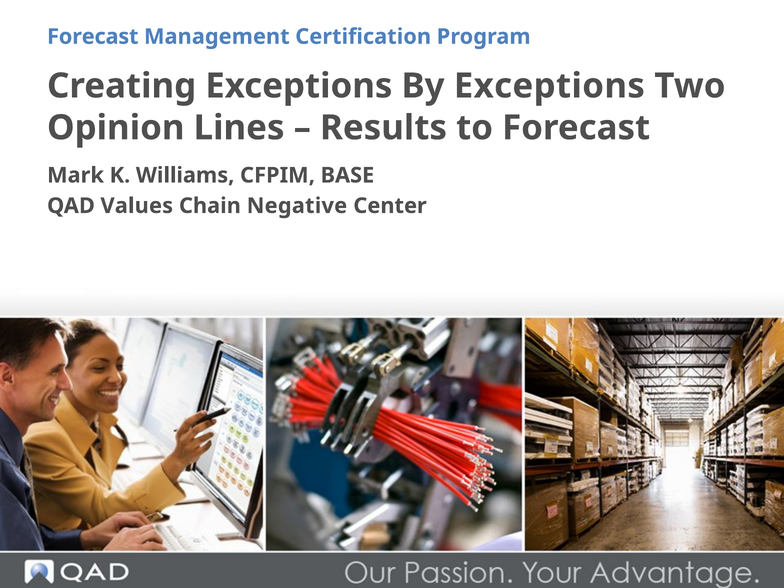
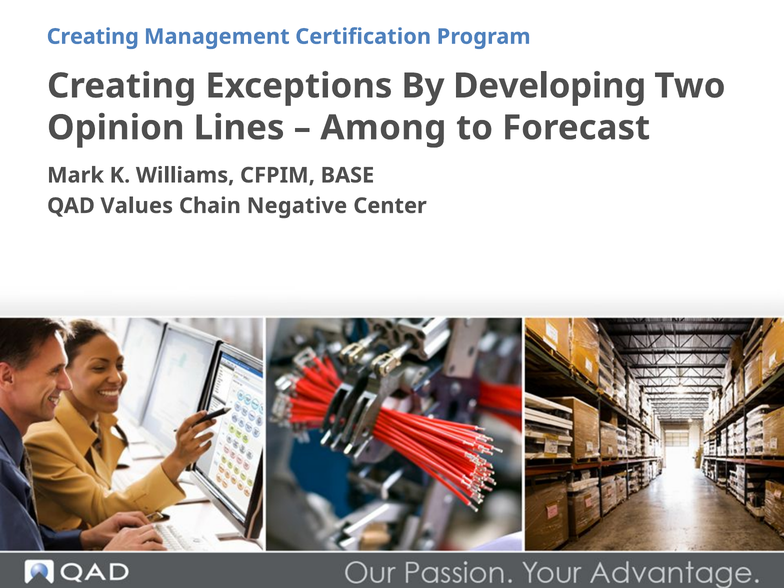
Forecast at (93, 37): Forecast -> Creating
By Exceptions: Exceptions -> Developing
Results: Results -> Among
